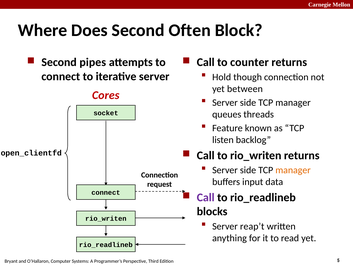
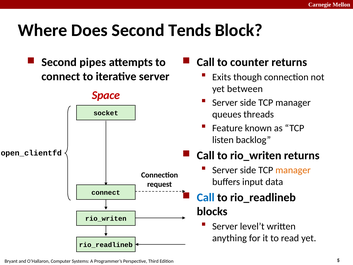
Often: Often -> Tends
Hold: Hold -> Exits
Cores: Cores -> Space
Call at (206, 197) colour: purple -> blue
reap’t: reap’t -> level’t
